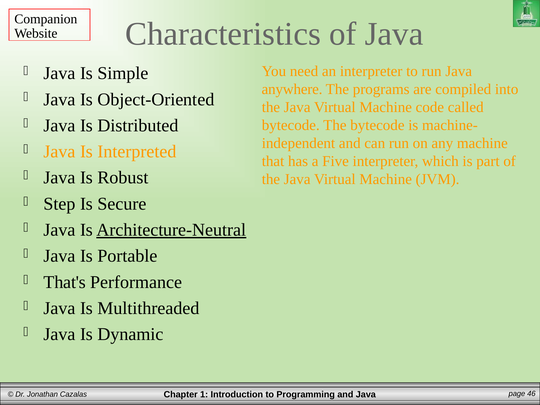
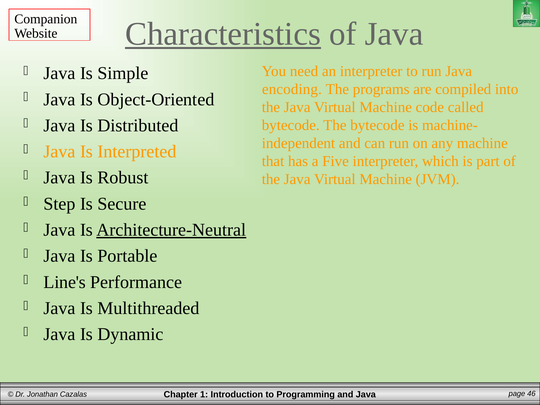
Characteristics underline: none -> present
anywhere: anywhere -> encoding
That's: That's -> Line's
